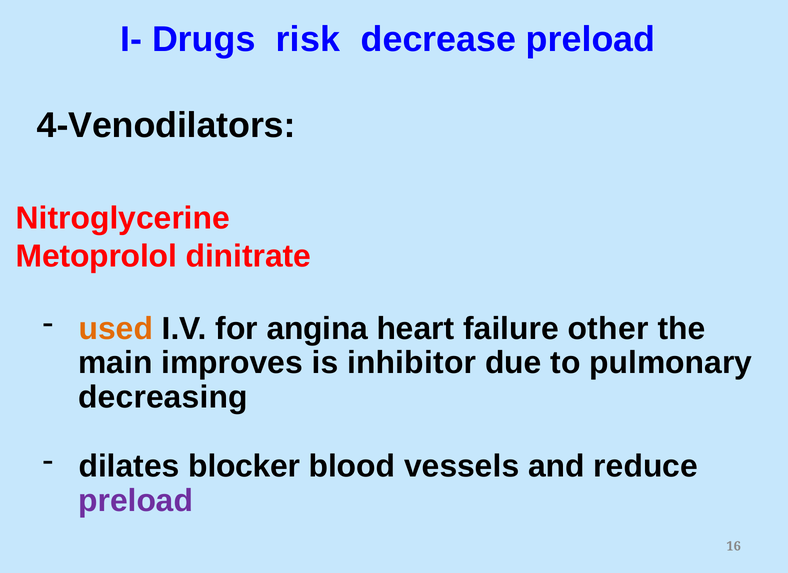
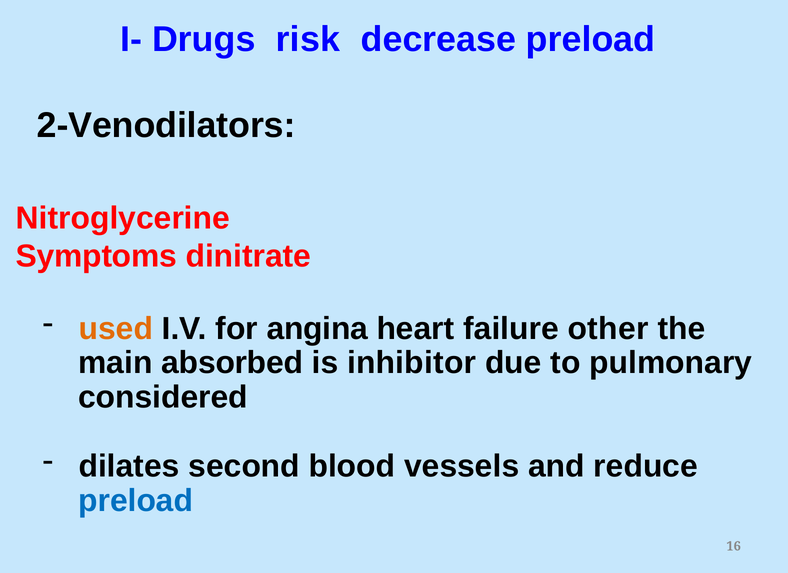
4-Venodilators: 4-Venodilators -> 2-Venodilators
Metoprolol: Metoprolol -> Symptoms
improves: improves -> absorbed
decreasing: decreasing -> considered
blocker: blocker -> second
preload at (136, 501) colour: purple -> blue
